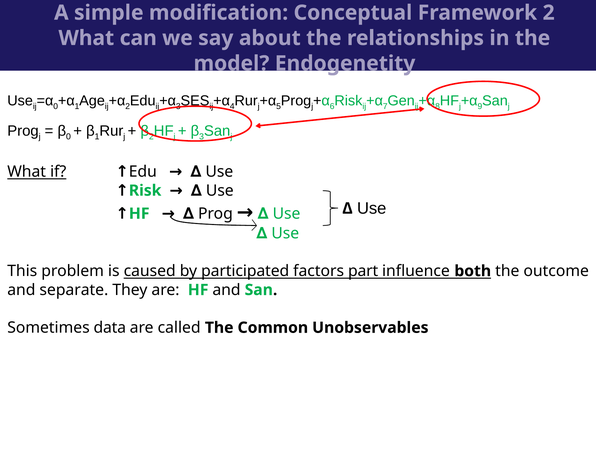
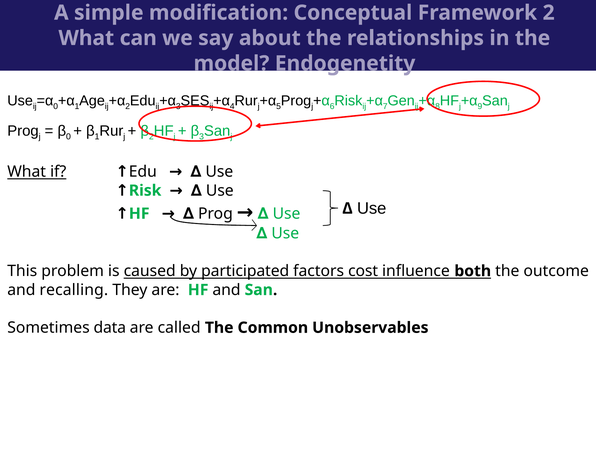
part: part -> cost
separate: separate -> recalling
